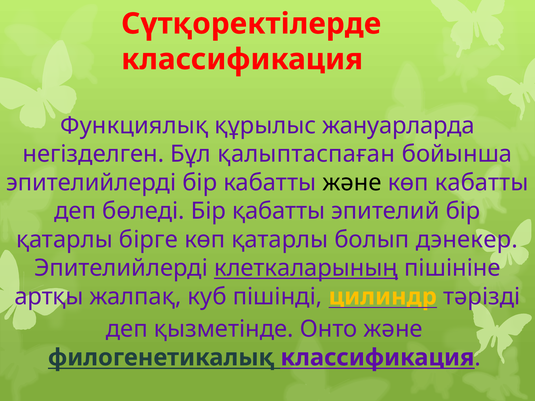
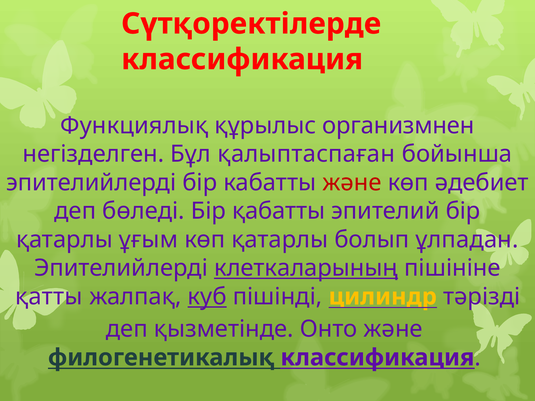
жануарларда: жануарларда -> организмнен
және at (352, 183) colour: black -> red
көп кабатты: кабатты -> әдебиет
бірге: бірге -> ұғым
дэнекер: дэнекер -> ұлпадан
артқы: артқы -> қатты
куб underline: none -> present
